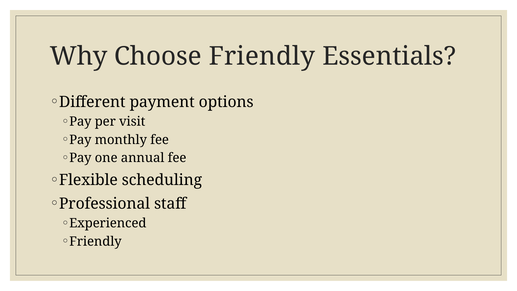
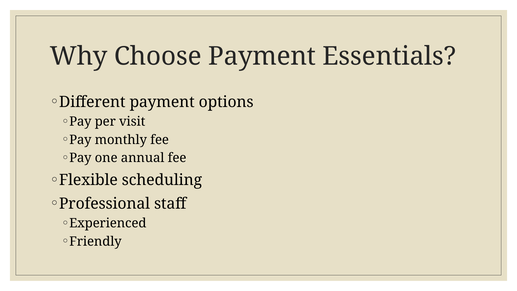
Choose Friendly: Friendly -> Payment
